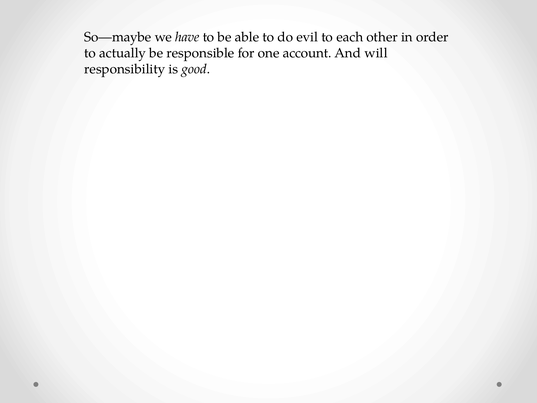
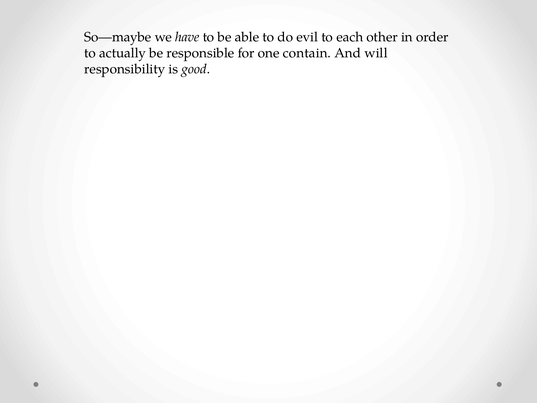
account: account -> contain
